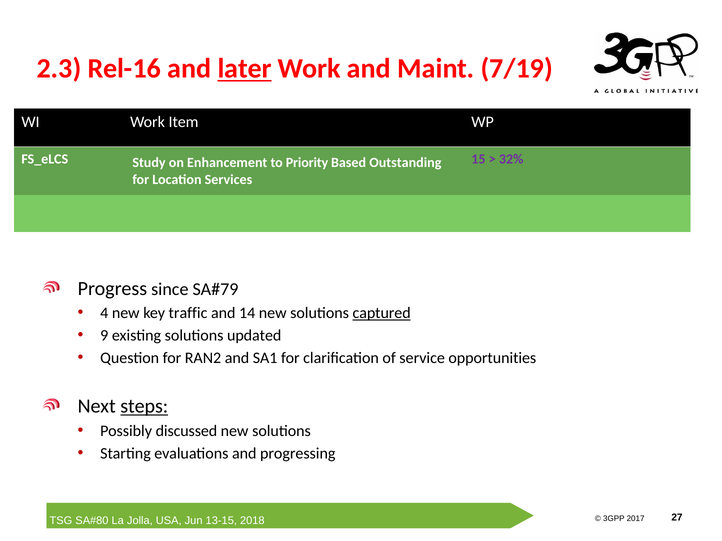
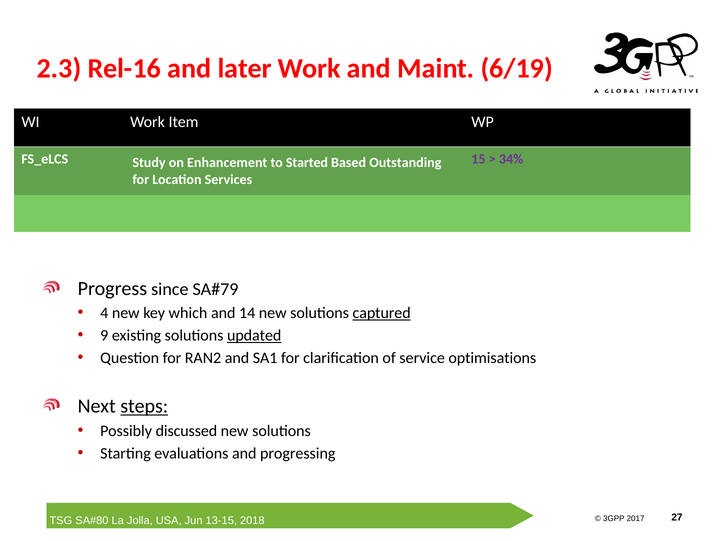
later underline: present -> none
7/19: 7/19 -> 6/19
Priority: Priority -> Started
32%: 32% -> 34%
traffic: traffic -> which
updated underline: none -> present
opportunities: opportunities -> optimisations
